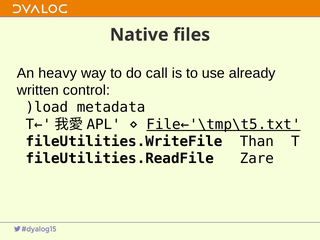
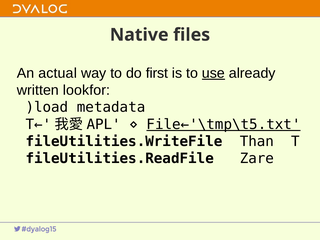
heavy: heavy -> actual
call: call -> first
use underline: none -> present
control: control -> lookfor
